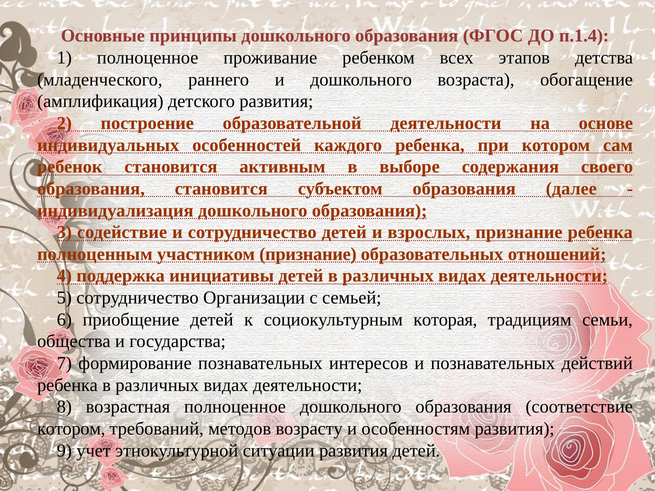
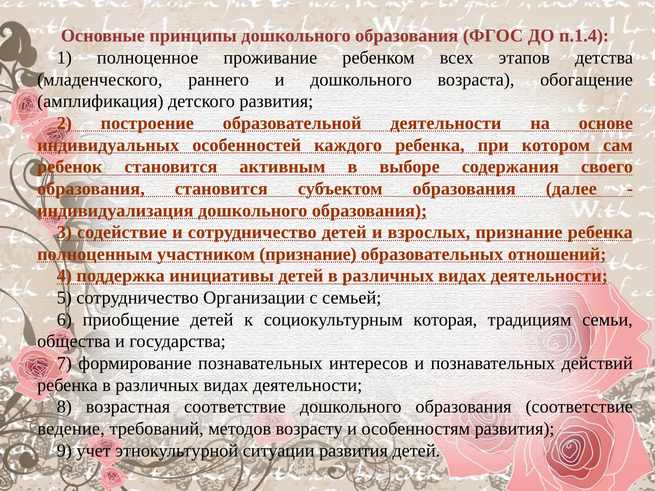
возрастная полноценное: полноценное -> соответствие
котором at (71, 429): котором -> ведение
